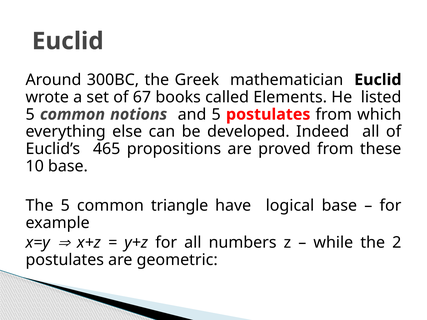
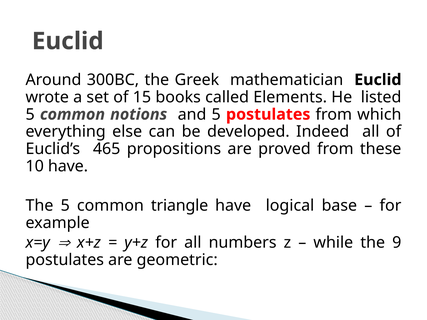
67: 67 -> 15
10 base: base -> have
2: 2 -> 9
